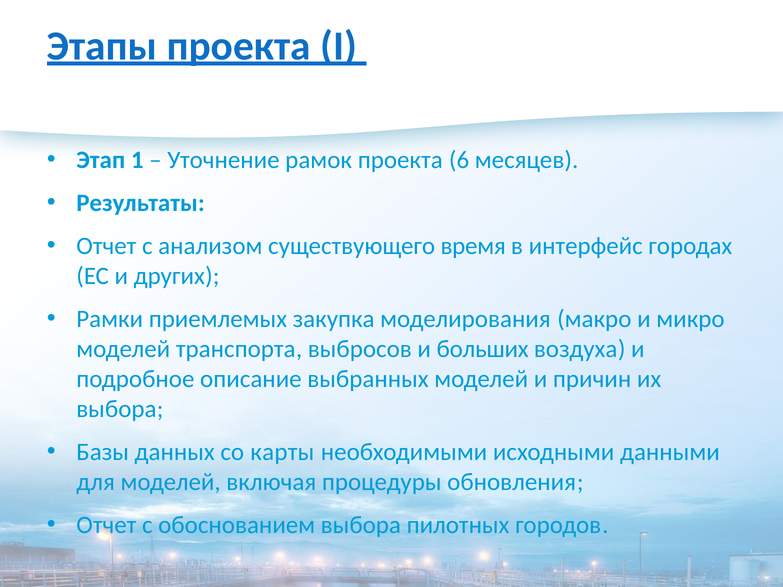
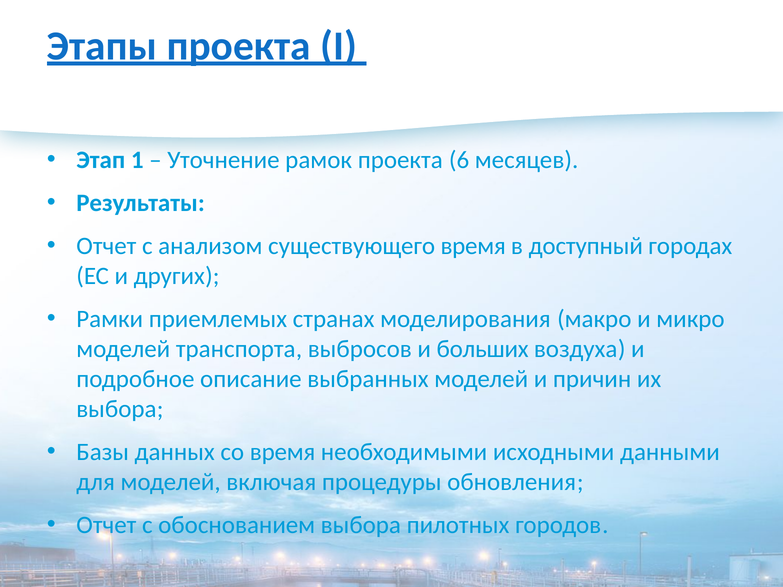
интерфейс: интерфейс -> доступный
закупка: закупка -> странах
со карты: карты -> время
